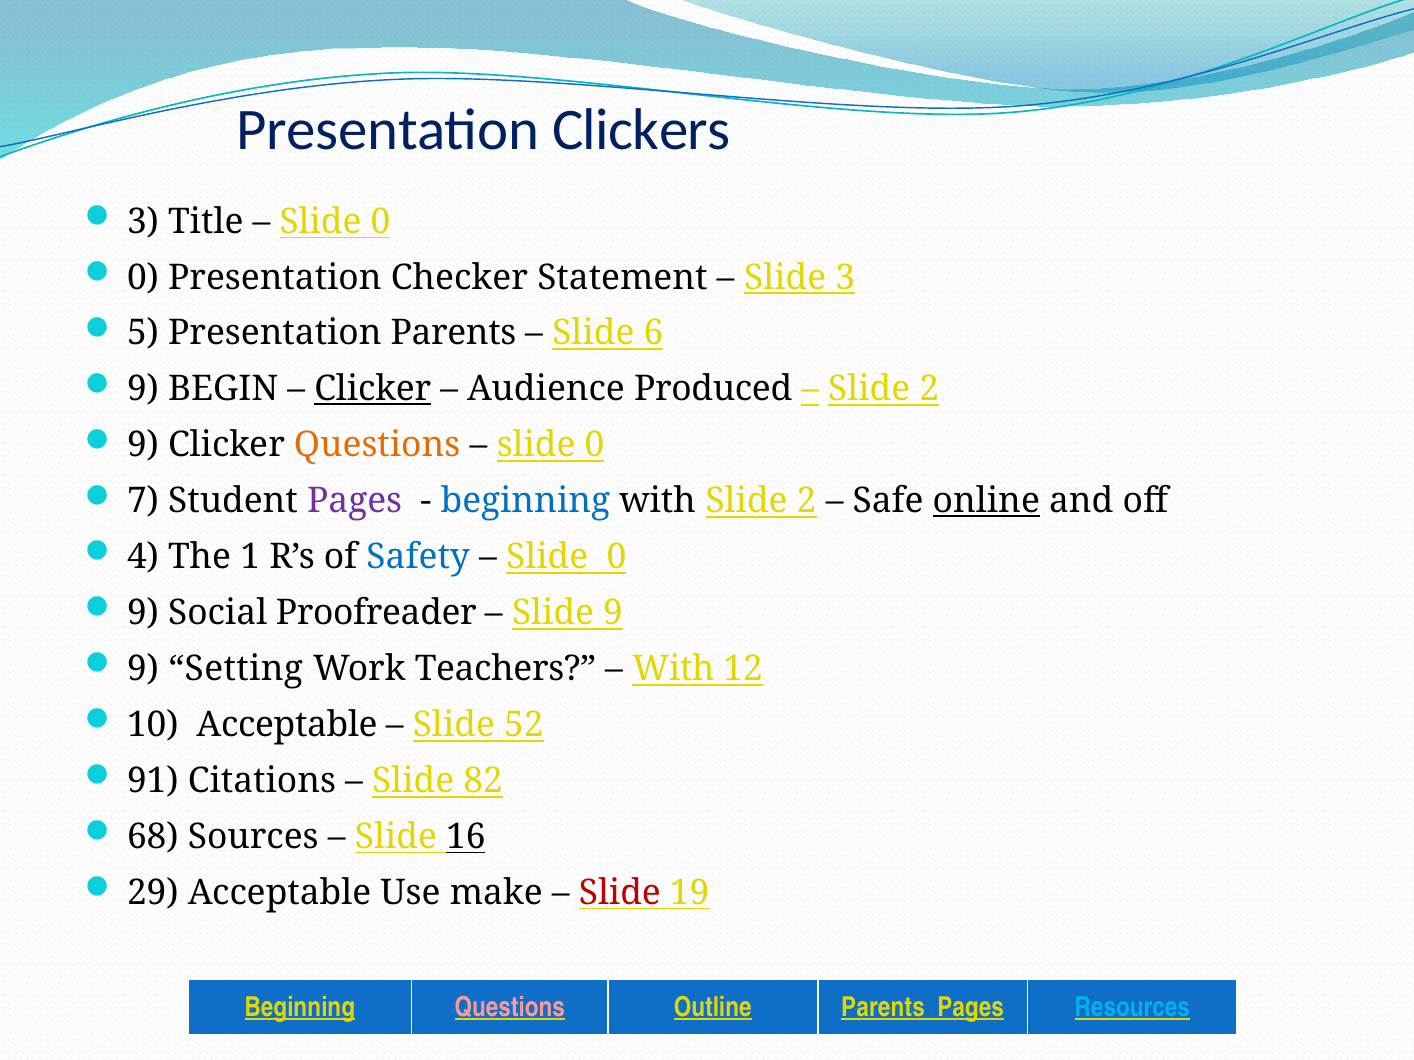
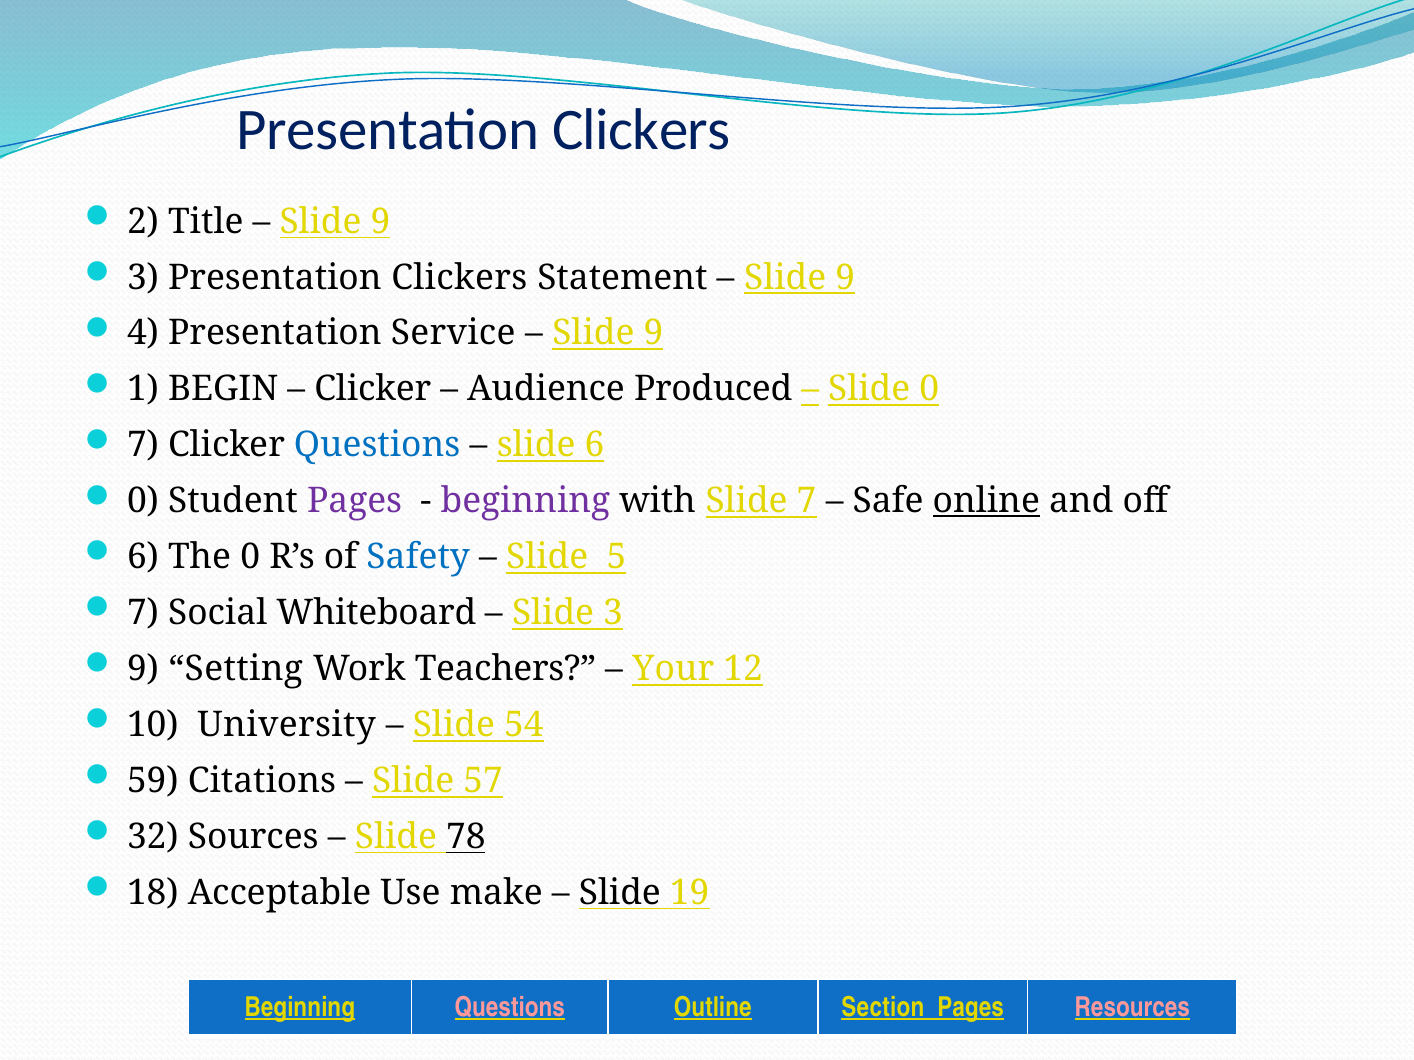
3 at (143, 222): 3 -> 2
0 at (381, 222): 0 -> 9
0 at (143, 277): 0 -> 3
Checker at (459, 277): Checker -> Clickers
3 at (845, 277): 3 -> 9
5: 5 -> 4
Presentation Parents: Parents -> Service
6 at (653, 333): 6 -> 9
9 at (143, 389): 9 -> 1
Clicker at (373, 389) underline: present -> none
2 at (929, 389): 2 -> 0
9 at (143, 445): 9 -> 7
Questions at (377, 445) colour: orange -> blue
0 at (595, 445): 0 -> 6
7 at (143, 501): 7 -> 0
beginning at (525, 501) colour: blue -> purple
with Slide 2: 2 -> 7
4 at (143, 557): 4 -> 6
The 1: 1 -> 0
0 at (616, 557): 0 -> 5
9 at (143, 613): 9 -> 7
Proofreader: Proofreader -> Whiteboard
Slide 9: 9 -> 3
With at (673, 669): With -> Your
10 Acceptable: Acceptable -> University
52: 52 -> 54
91: 91 -> 59
82: 82 -> 57
68: 68 -> 32
16: 16 -> 78
29: 29 -> 18
Slide at (620, 893) colour: red -> black
Outline Parents: Parents -> Section
Resources colour: light blue -> pink
